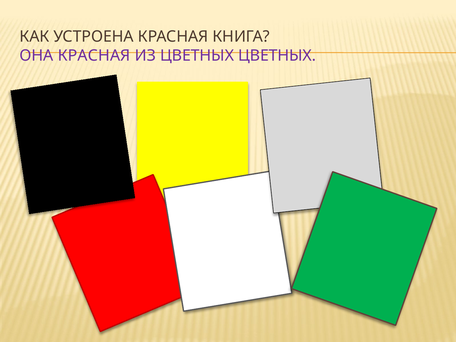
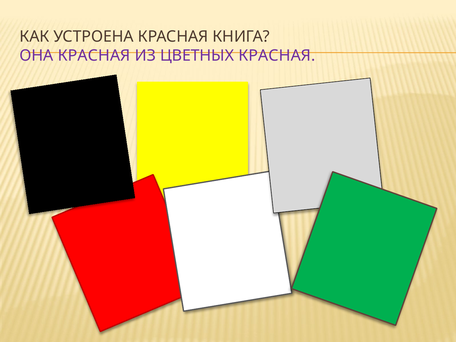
ЦВЕТНЫХ ЦВЕТНЫХ: ЦВЕТНЫХ -> КРАСНАЯ
